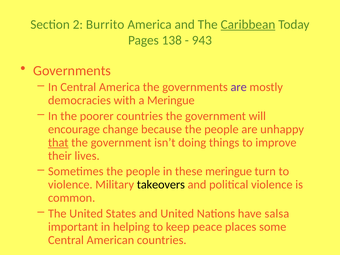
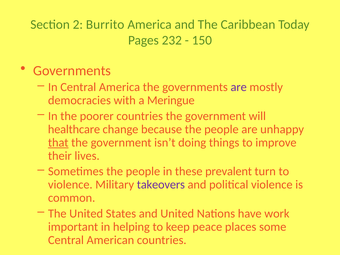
Caribbean underline: present -> none
138: 138 -> 232
943: 943 -> 150
encourage: encourage -> healthcare
these meringue: meringue -> prevalent
takeovers colour: black -> purple
salsa: salsa -> work
